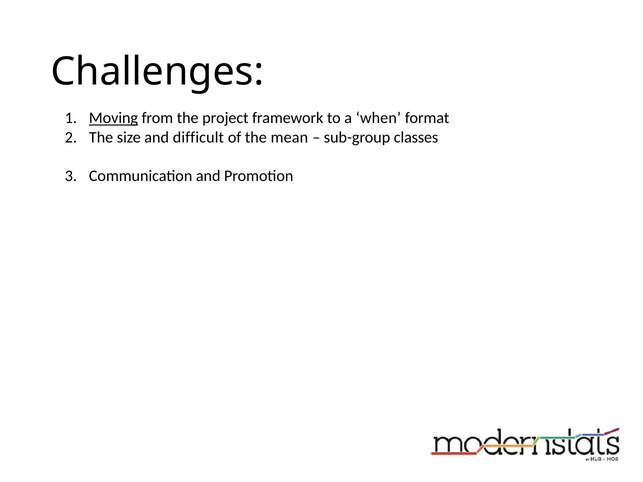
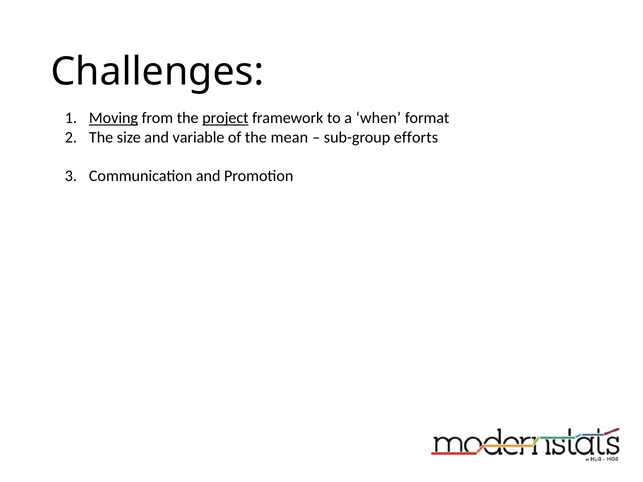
project underline: none -> present
difficult: difficult -> variable
classes: classes -> efforts
